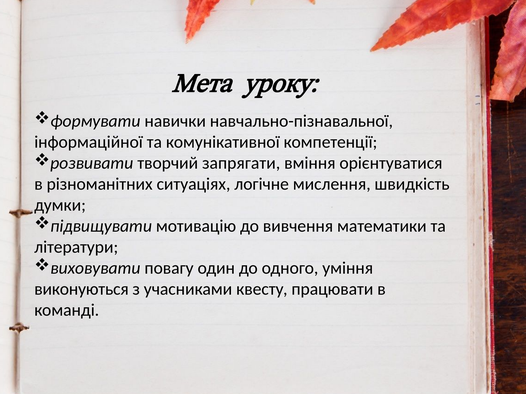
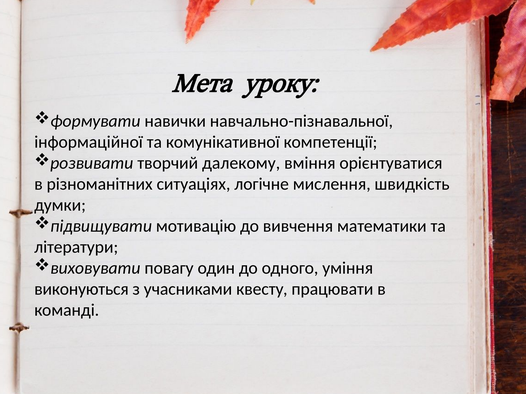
запрягати: запрягати -> далекому
